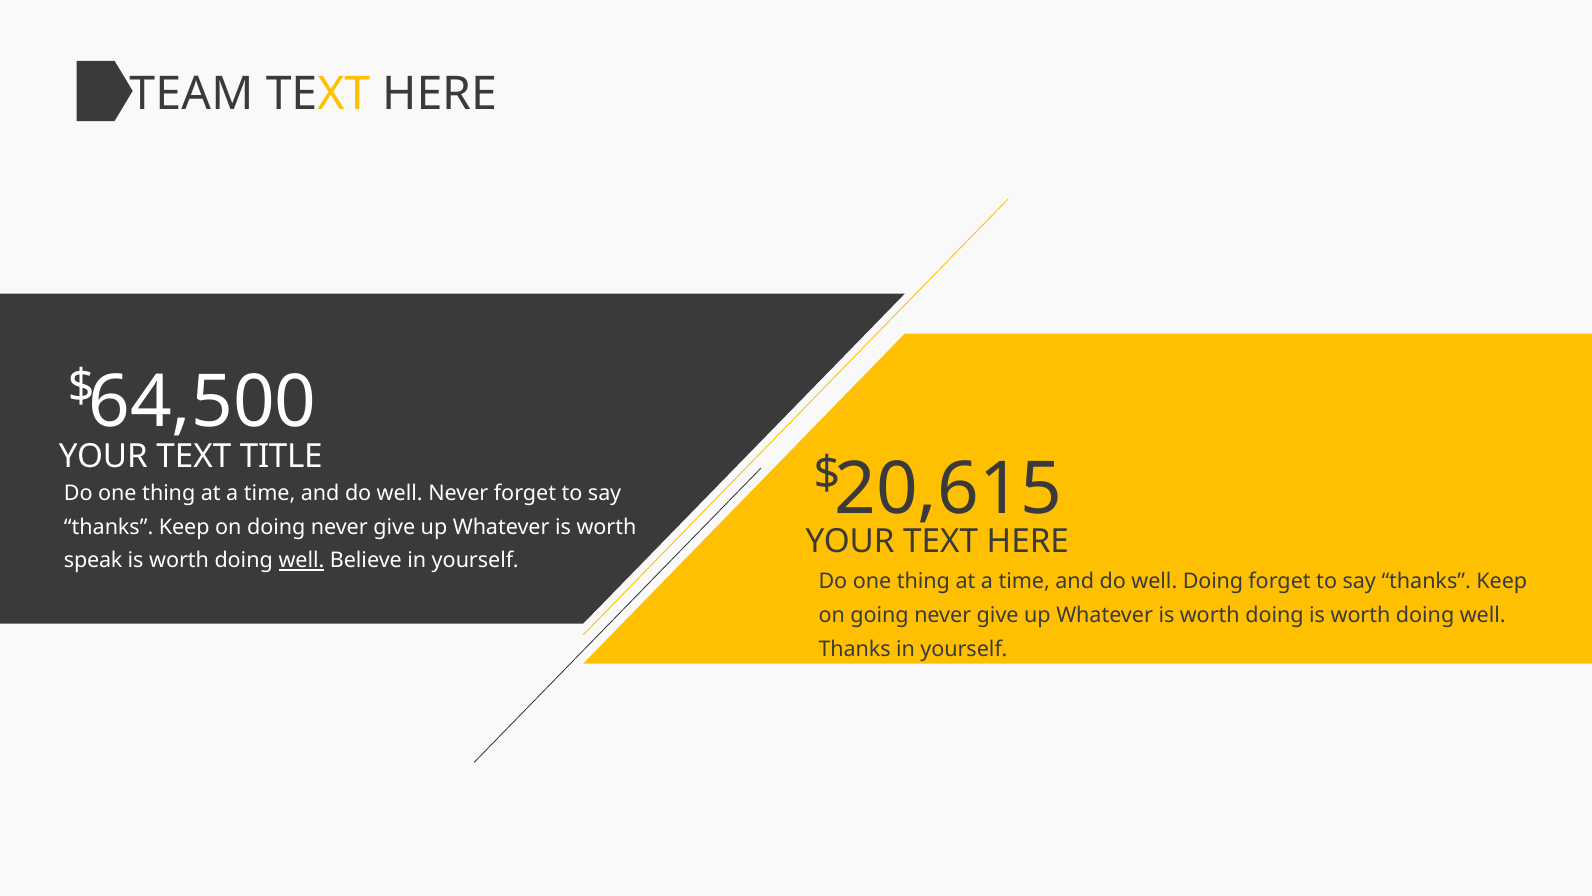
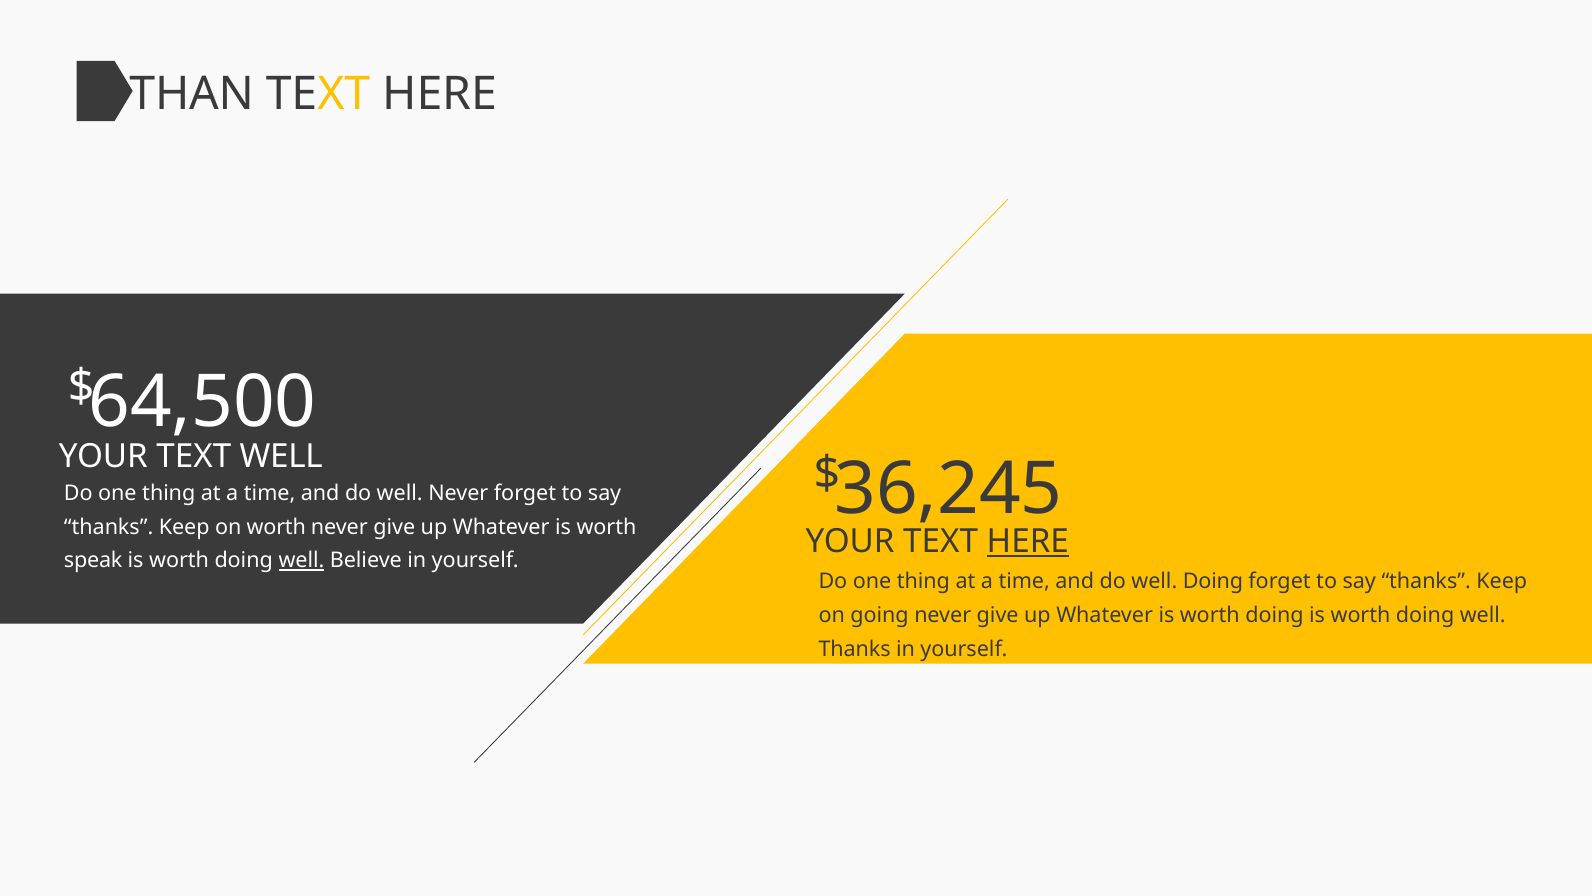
TEAM: TEAM -> THAN
TEXT TITLE: TITLE -> WELL
20,615: 20,615 -> 36,245
on doing: doing -> worth
HERE at (1028, 541) underline: none -> present
